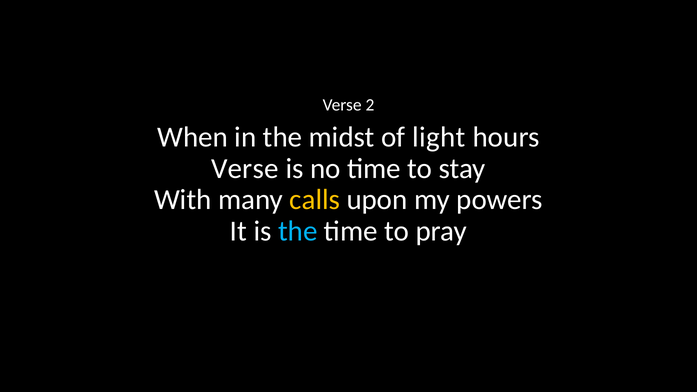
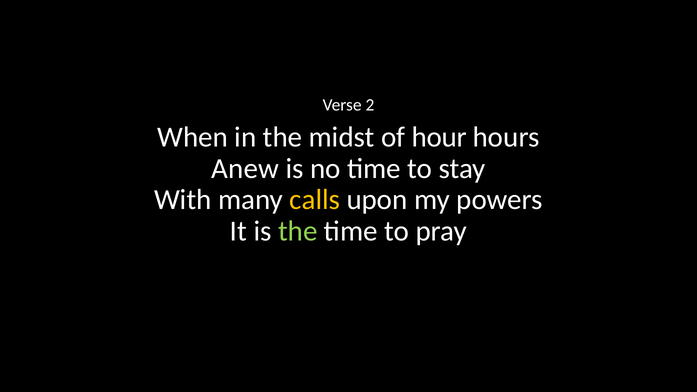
light: light -> hour
Verse at (245, 168): Verse -> Anew
the at (298, 231) colour: light blue -> light green
